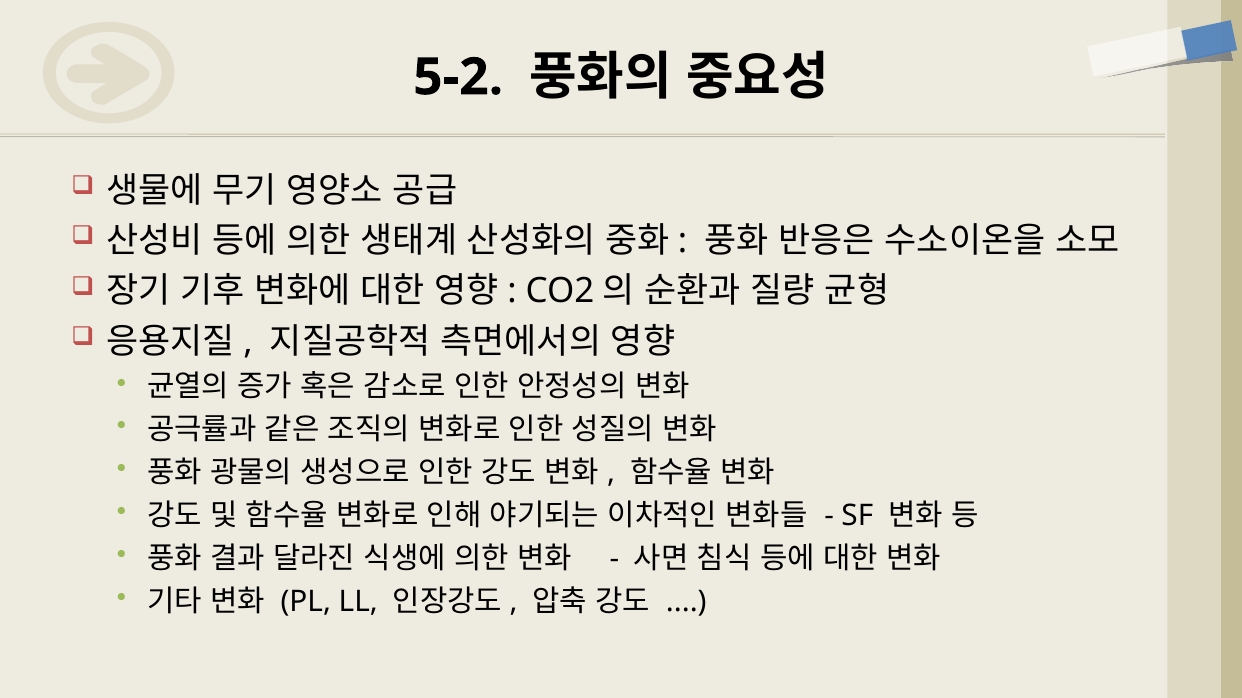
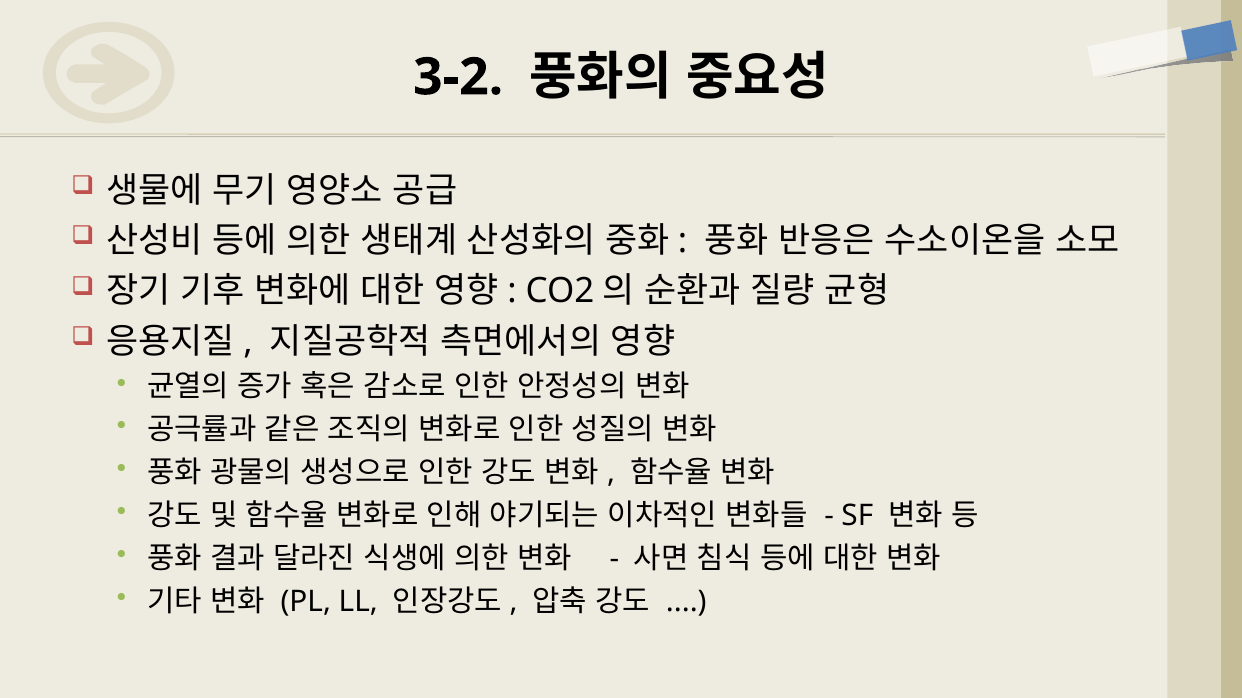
5-2: 5-2 -> 3-2
